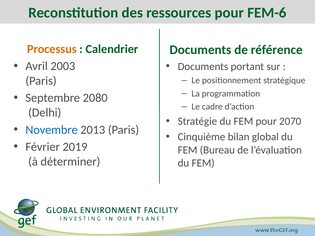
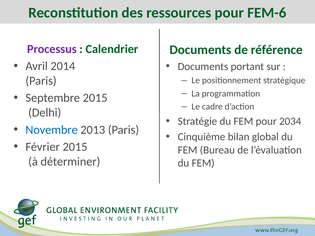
Processus colour: orange -> purple
2003: 2003 -> 2014
Septembre 2080: 2080 -> 2015
2070: 2070 -> 2034
Février 2019: 2019 -> 2015
